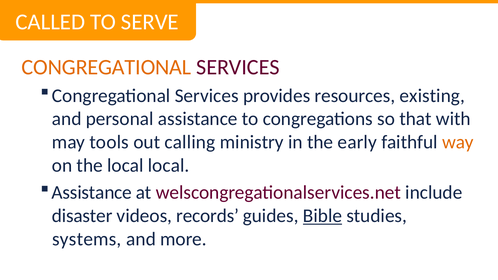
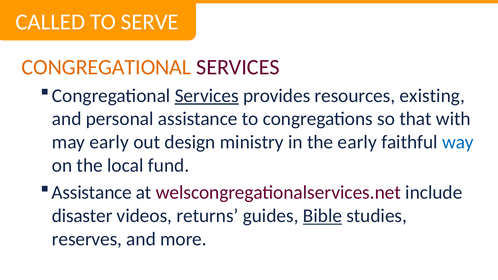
Services at (207, 96) underline: none -> present
may tools: tools -> early
calling: calling -> design
way colour: orange -> blue
local local: local -> fund
records: records -> returns
systems: systems -> reserves
